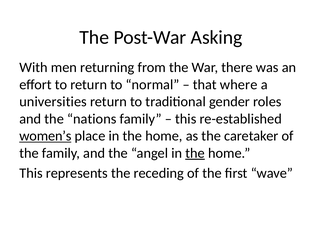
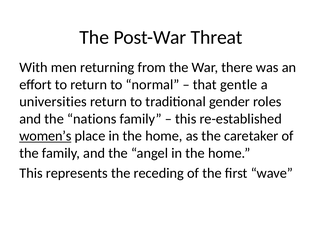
Asking: Asking -> Threat
where: where -> gentle
the at (195, 153) underline: present -> none
